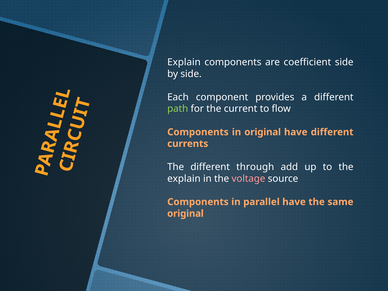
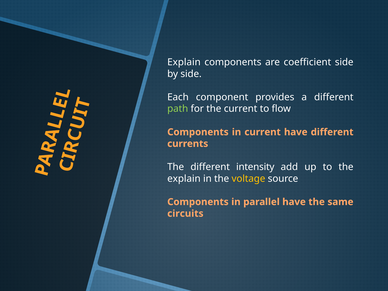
in original: original -> current
through: through -> intensity
voltage colour: pink -> yellow
original at (185, 214): original -> circuits
